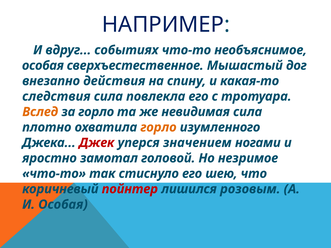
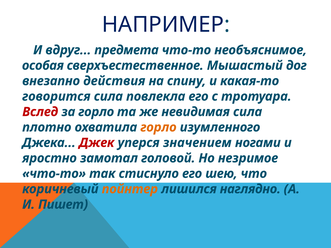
событиях: событиях -> предмета
следствия: следствия -> говорится
Вслед colour: orange -> red
пойнтер colour: red -> orange
розовым: розовым -> наглядно
И Особая: Особая -> Пишет
